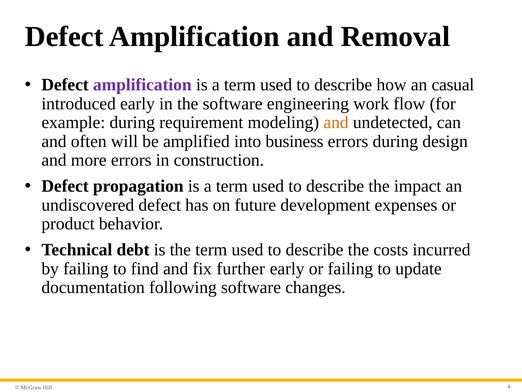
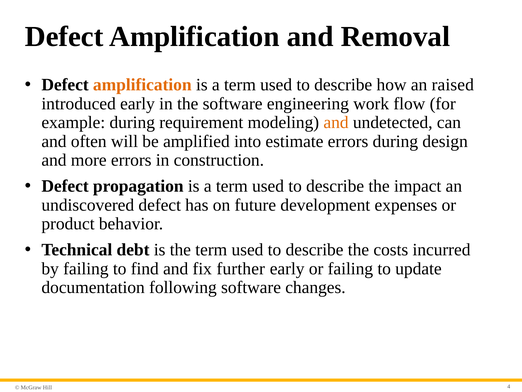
amplification at (142, 85) colour: purple -> orange
casual: casual -> raised
business: business -> estimate
